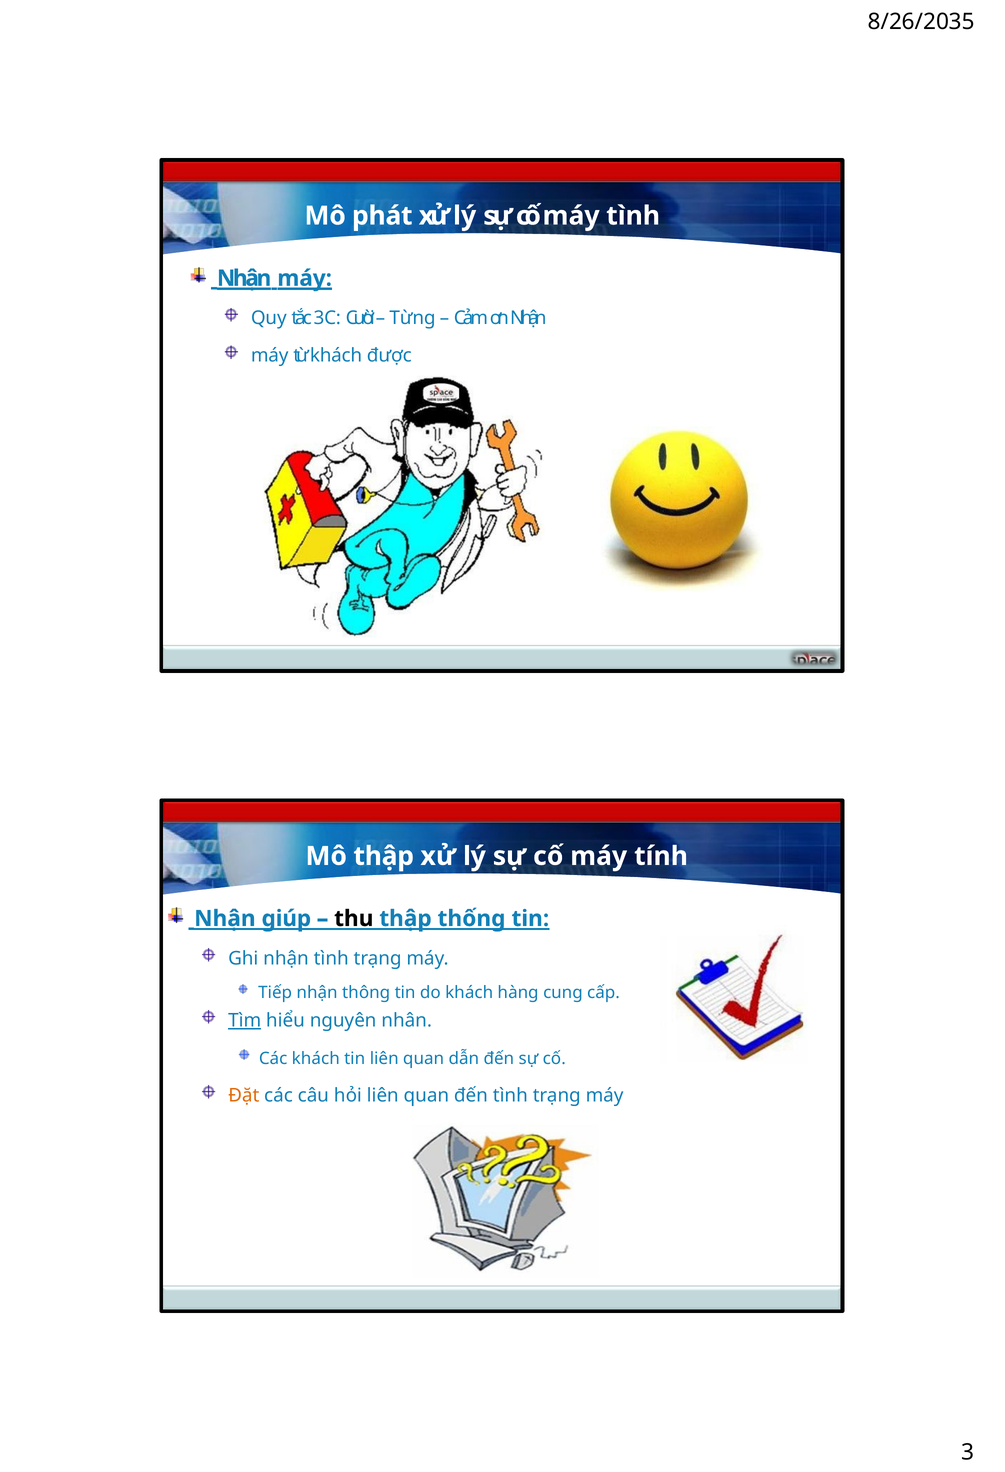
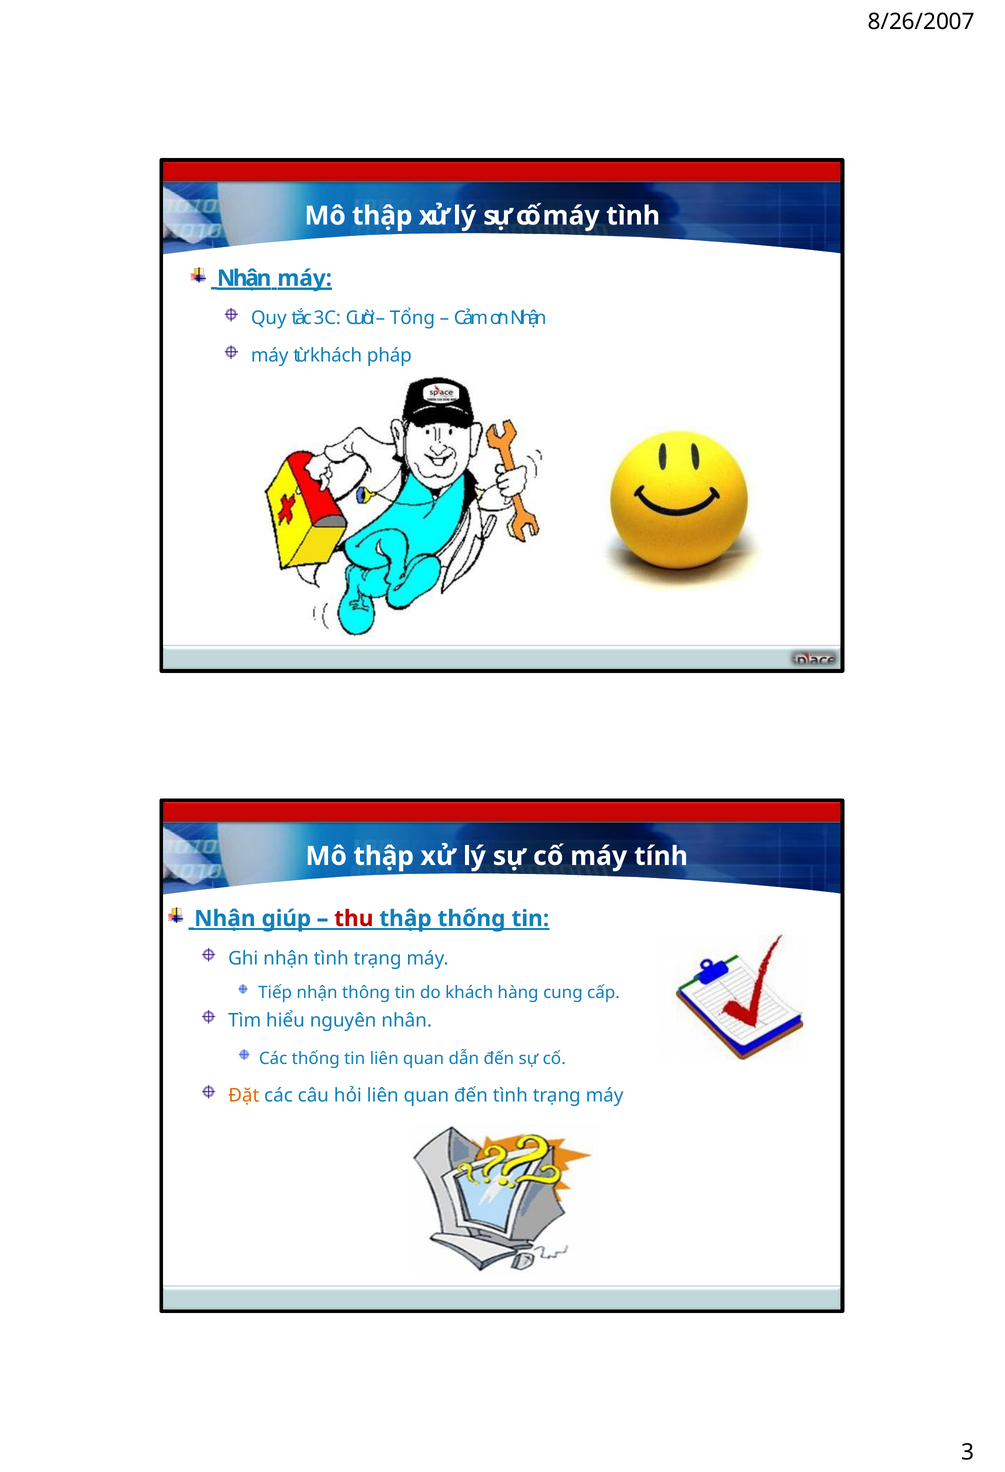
8/26/2035: 8/26/2035 -> 8/26/2007
phát at (382, 216): phát -> thập
Từng: Từng -> Tổng
được: được -> pháp
thu colour: black -> red
Tìm underline: present -> none
Các khách: khách -> thống
